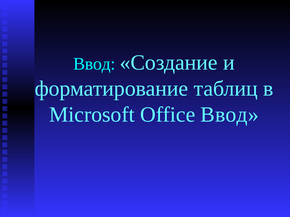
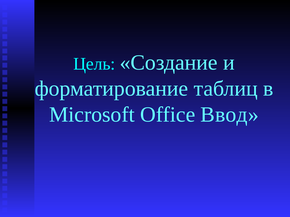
Ввод at (94, 64): Ввод -> Цель
